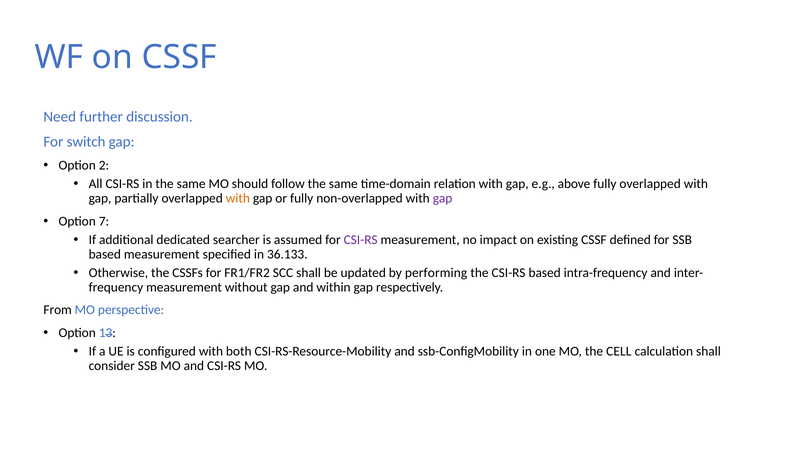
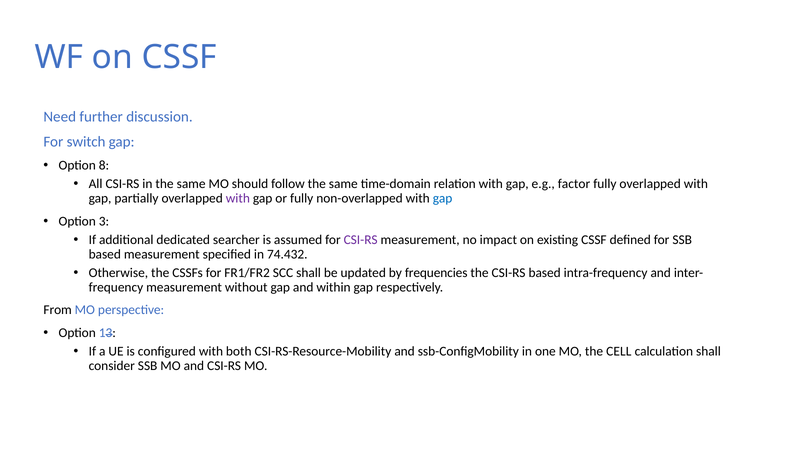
2: 2 -> 8
above: above -> factor
with at (238, 198) colour: orange -> purple
gap at (443, 198) colour: purple -> blue
7: 7 -> 3
36.133: 36.133 -> 74.432
performing: performing -> frequencies
